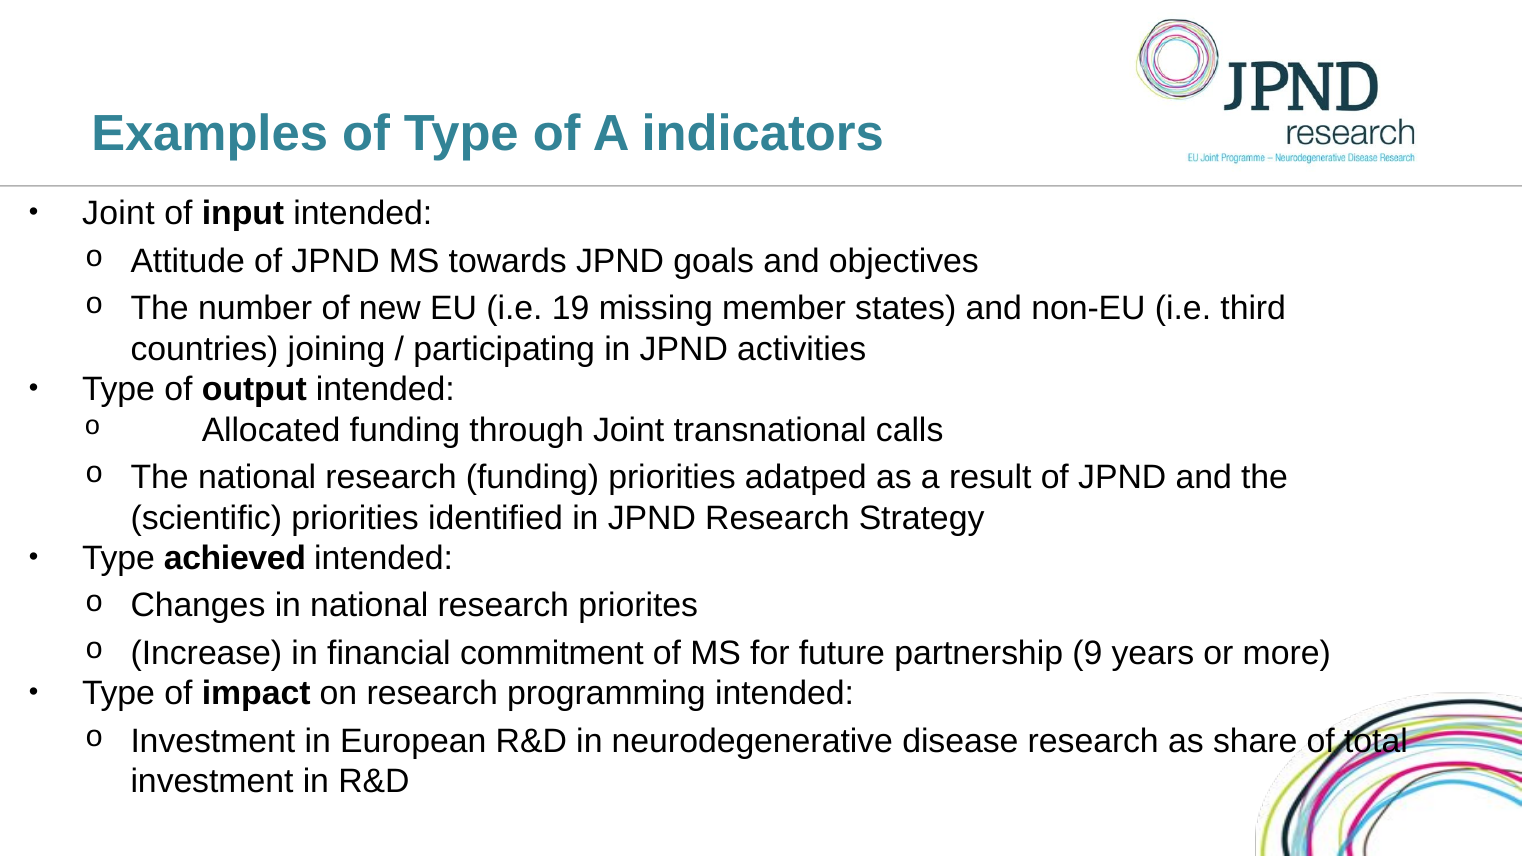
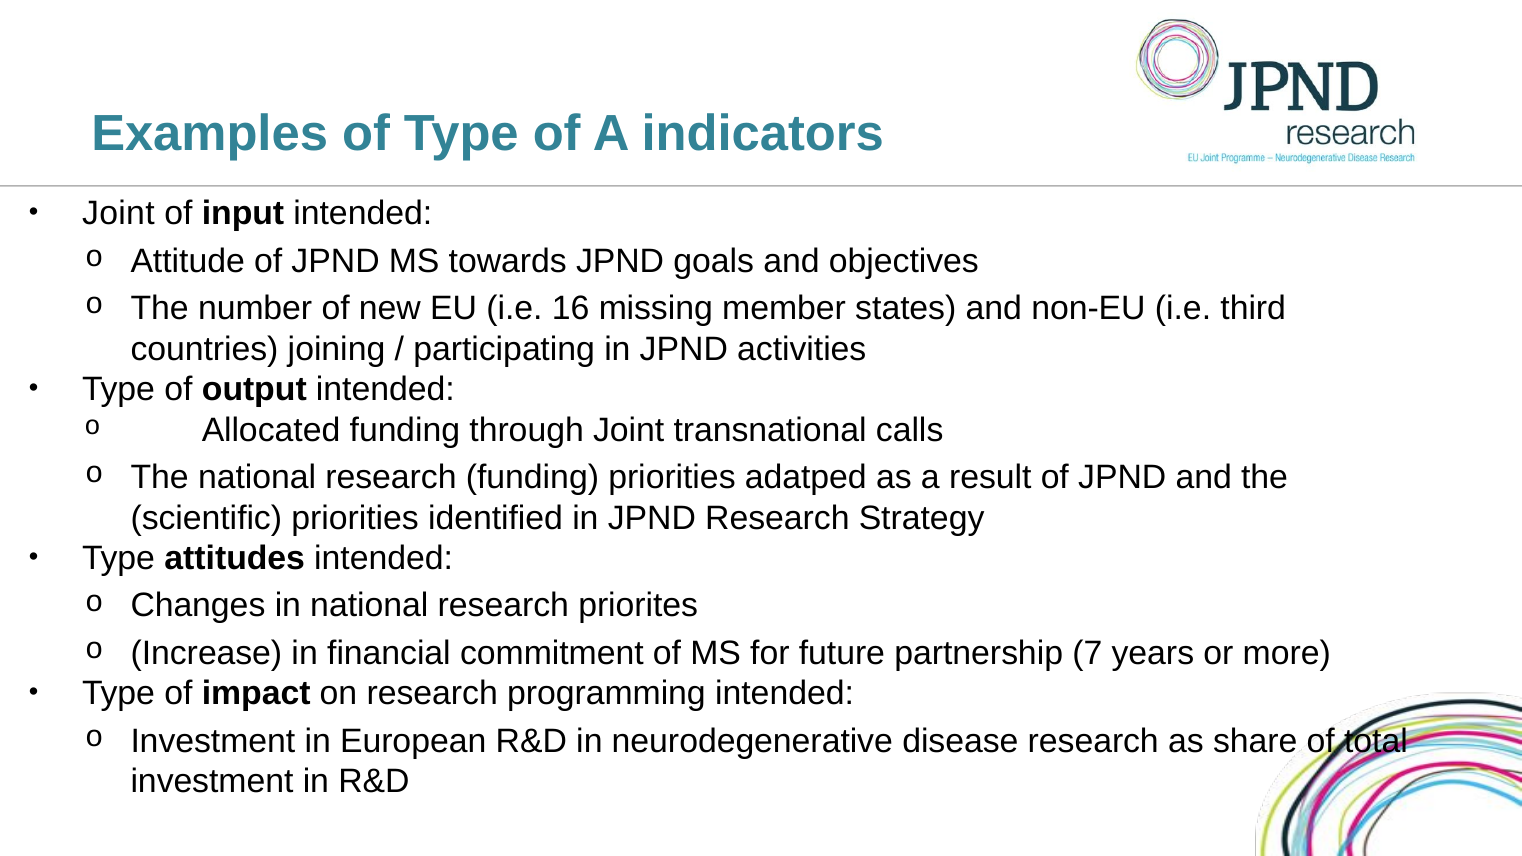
19: 19 -> 16
achieved: achieved -> attitudes
9: 9 -> 7
